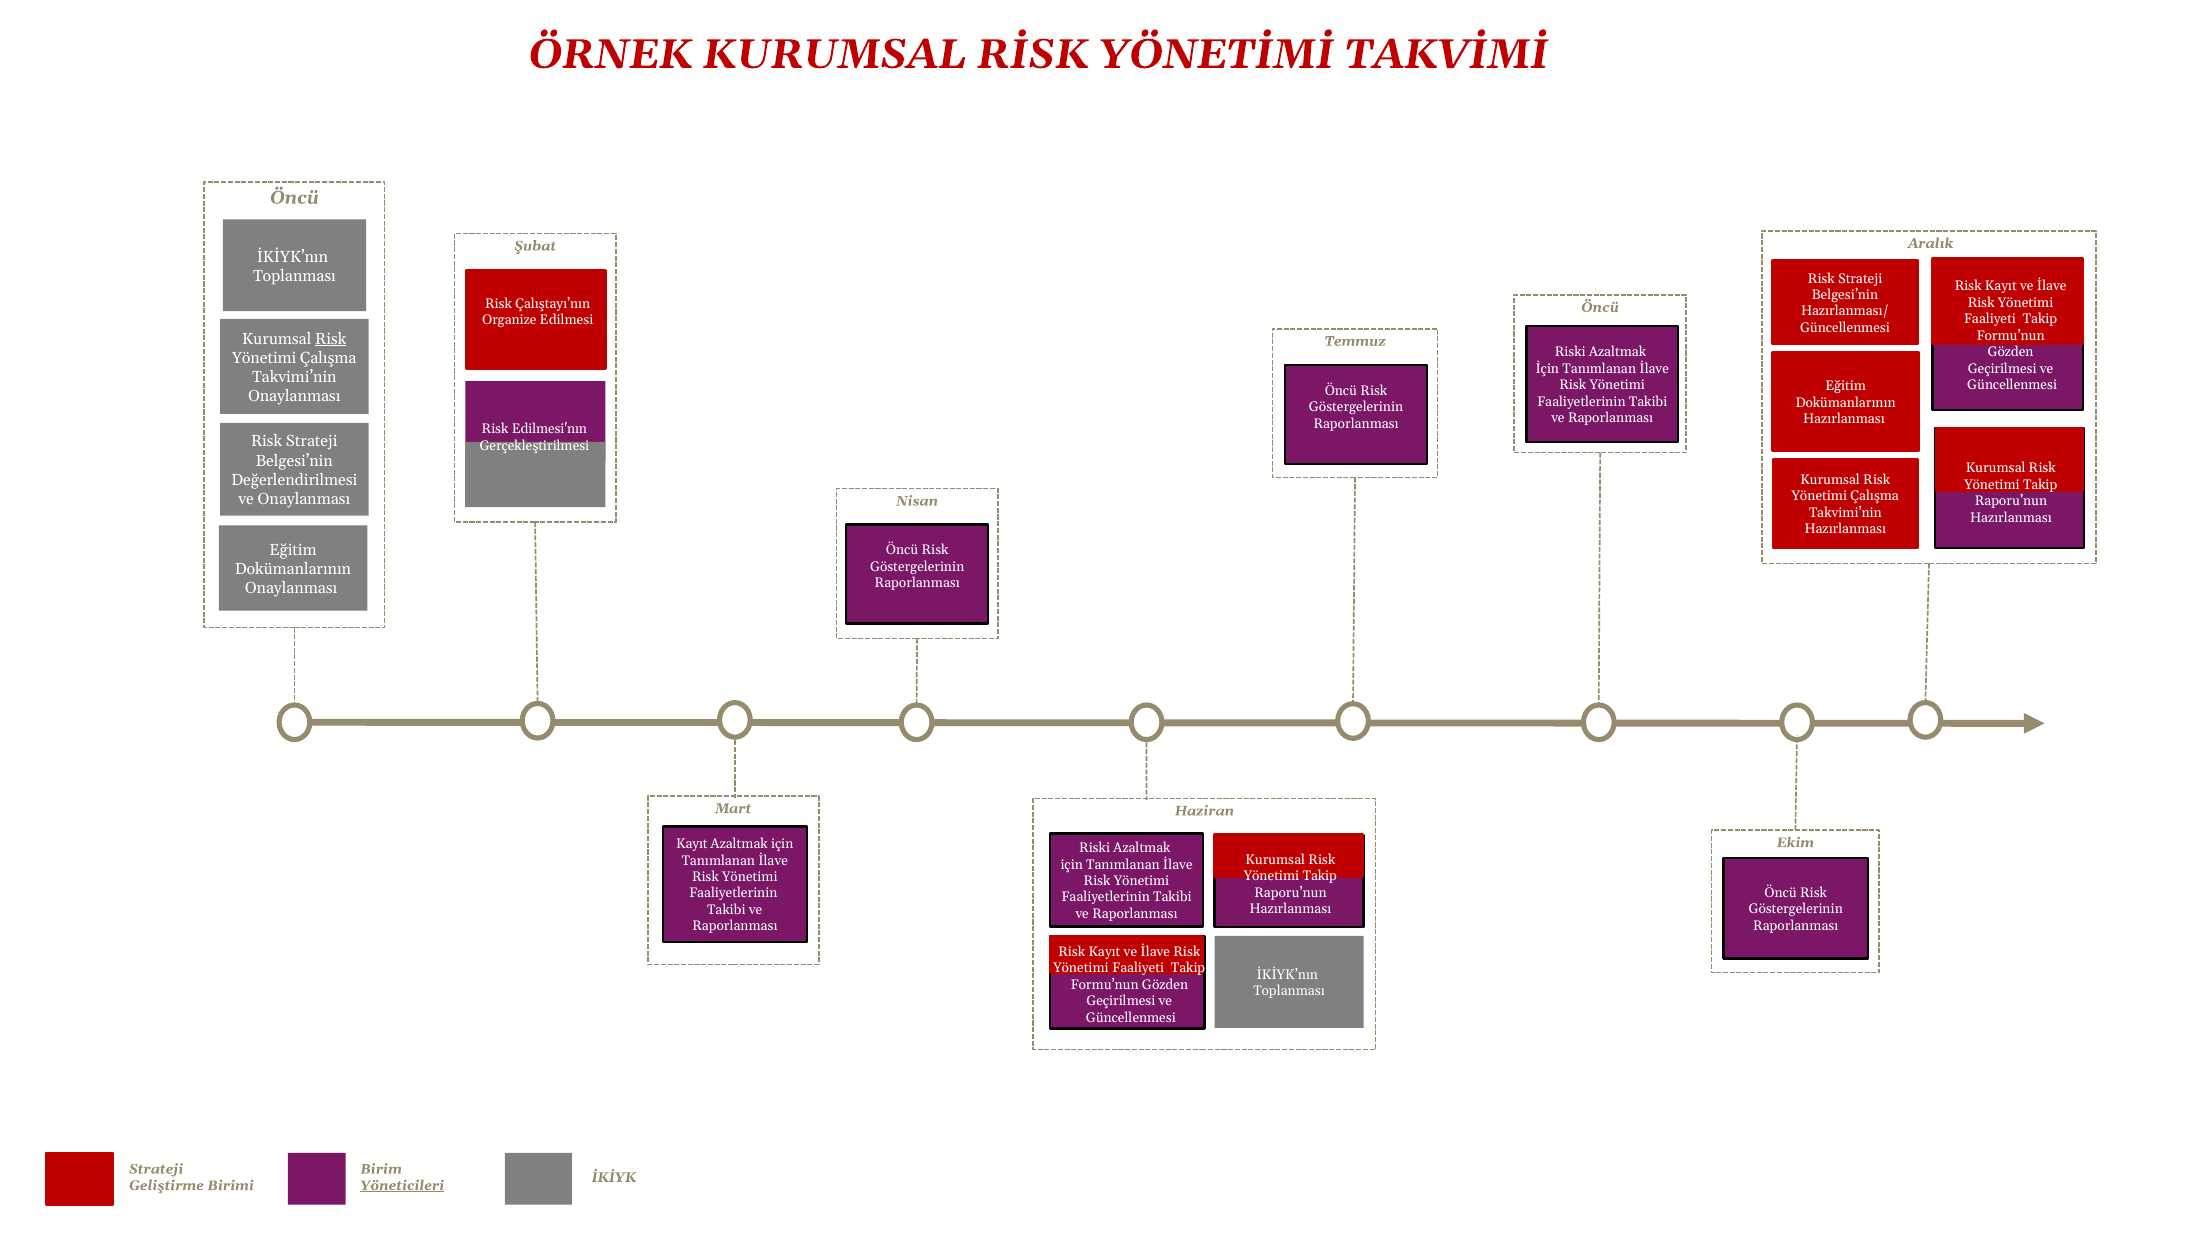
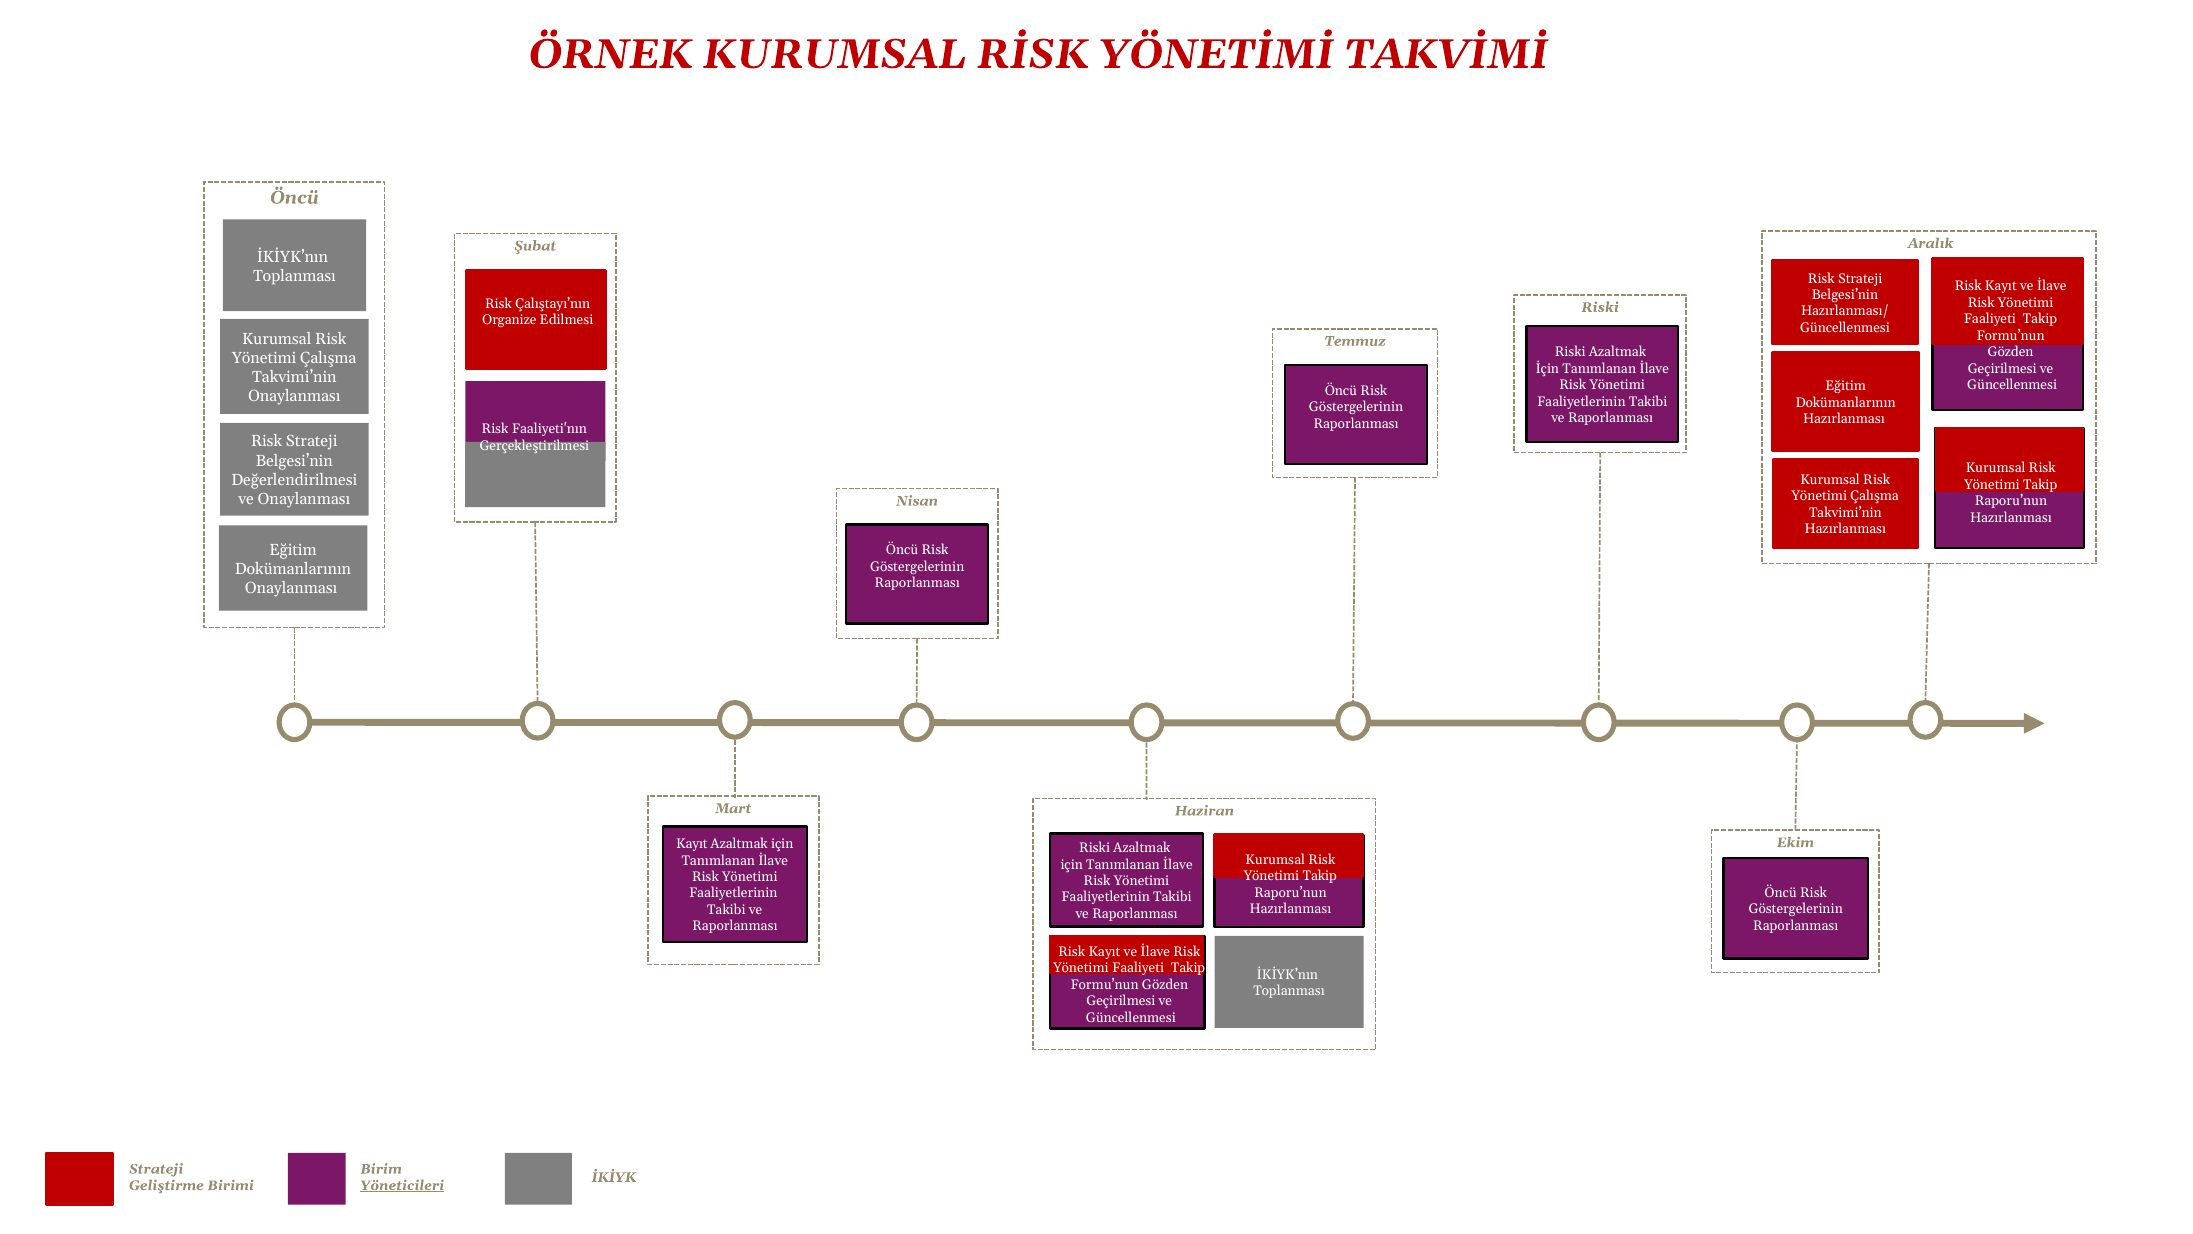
Öncü at (1600, 307): Öncü -> Riski
Risk at (331, 339) underline: present -> none
Edilmesi'nın: Edilmesi'nın -> Faaliyeti'nın
